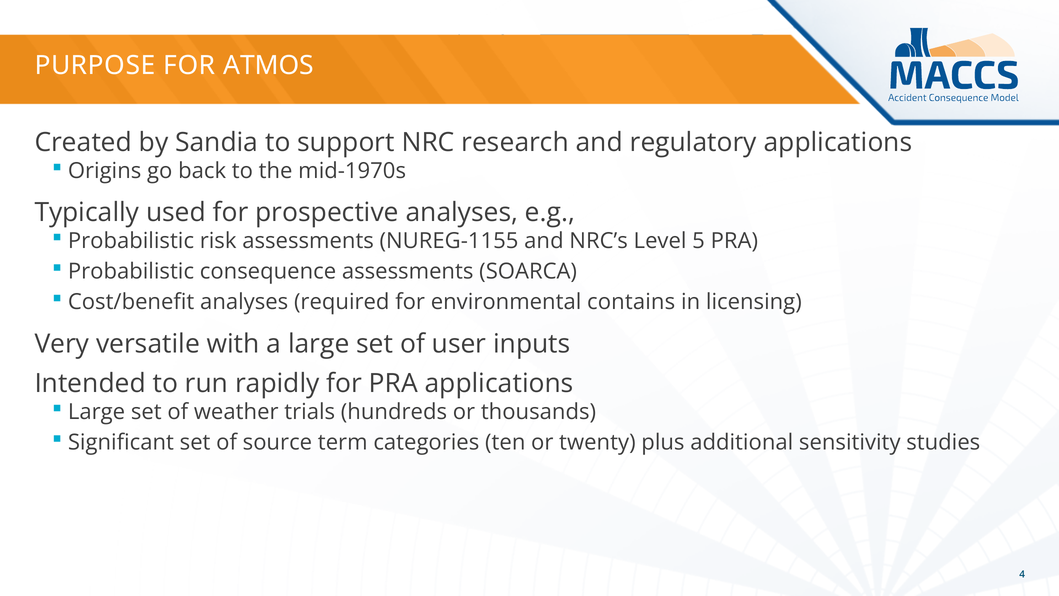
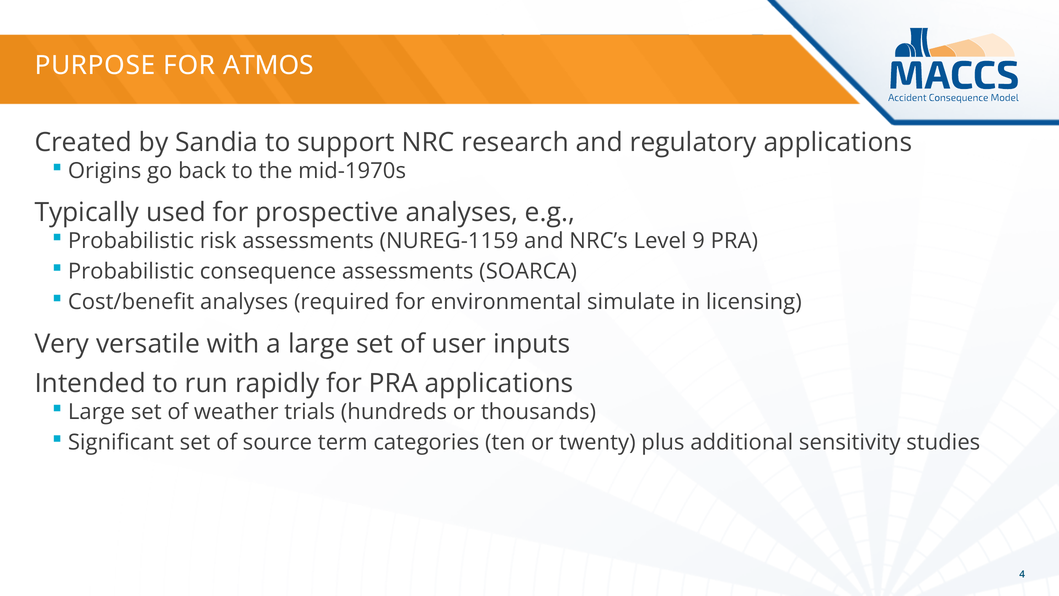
NUREG-1155: NUREG-1155 -> NUREG-1159
5: 5 -> 9
contains: contains -> simulate
